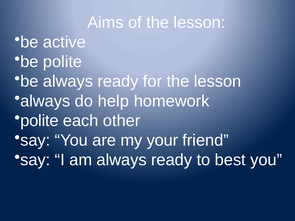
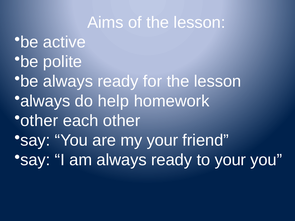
polite at (39, 121): polite -> other
to best: best -> your
